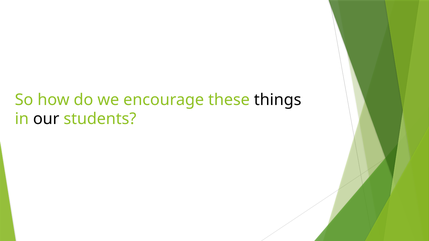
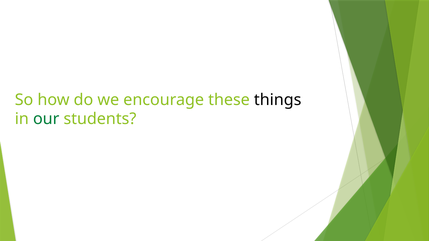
our colour: black -> green
